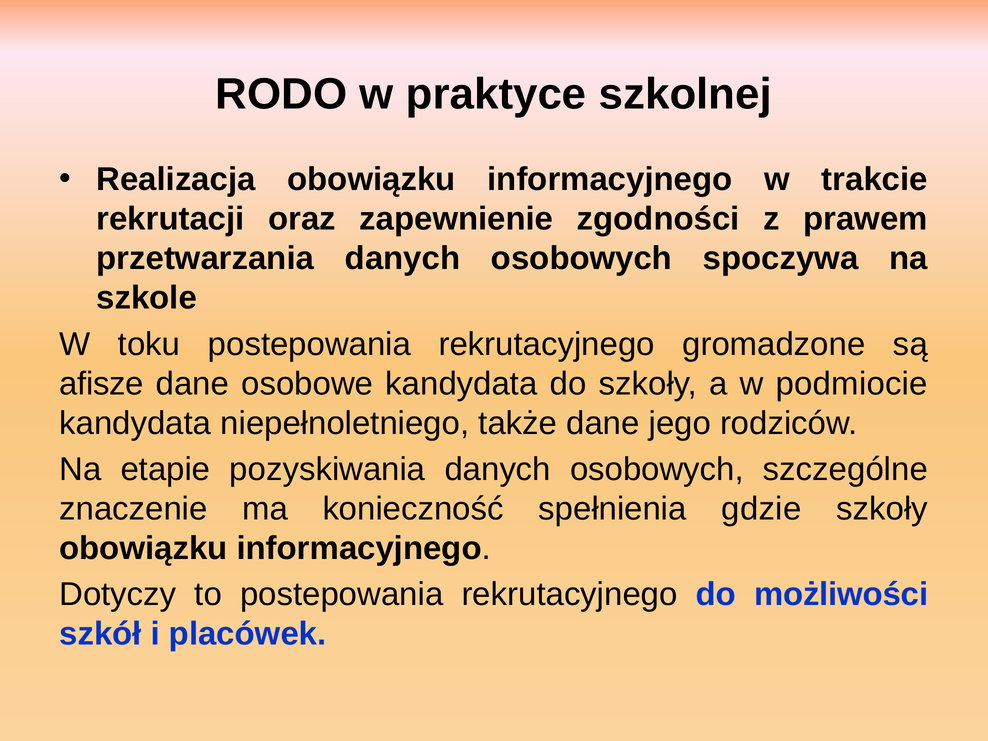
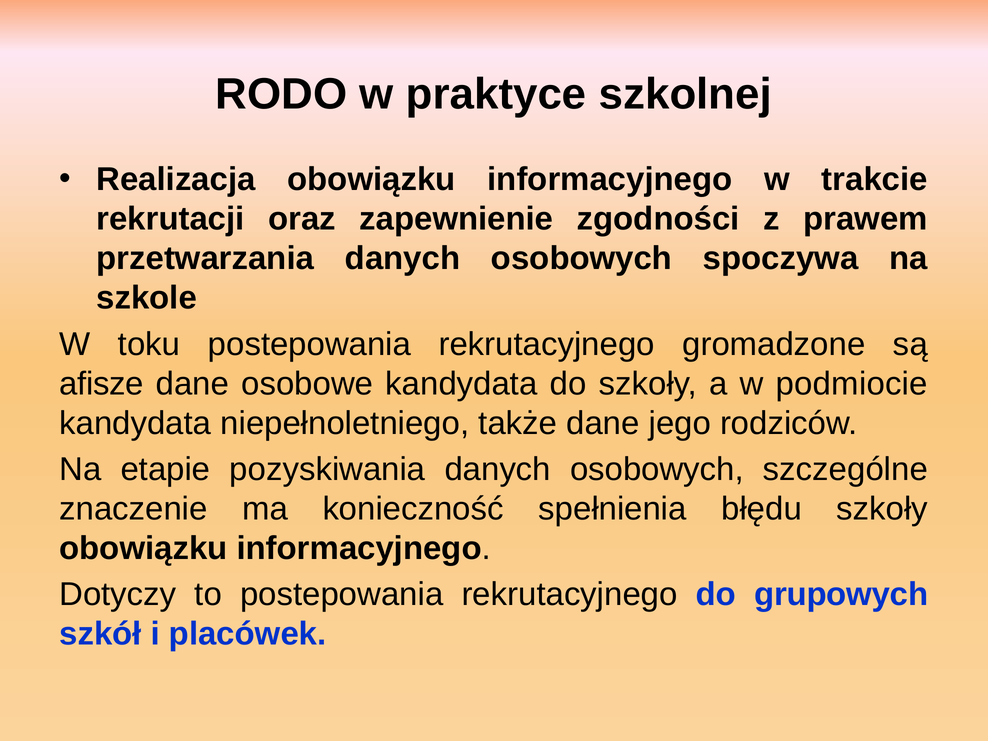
gdzie: gdzie -> błędu
możliwości: możliwości -> grupowych
